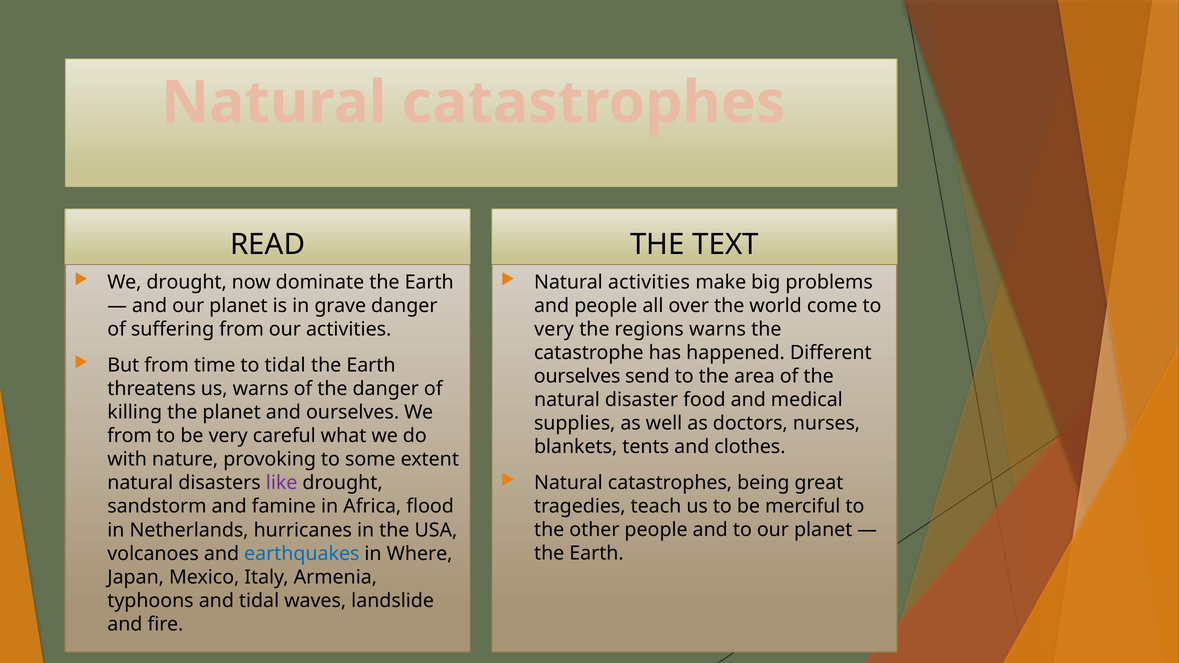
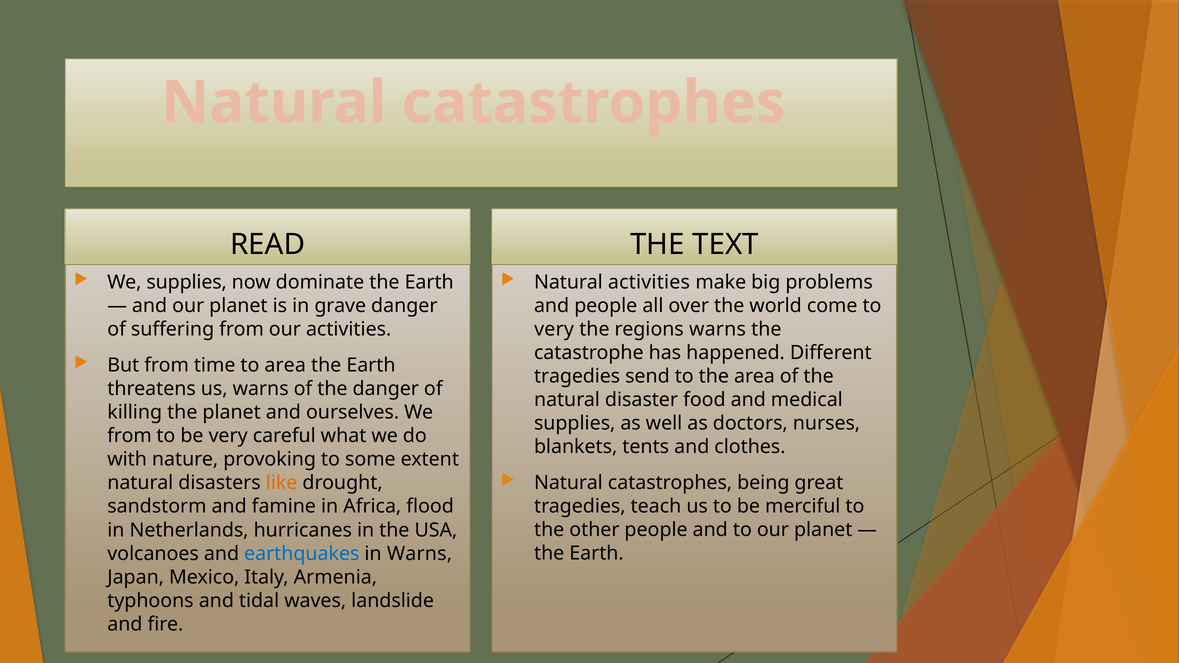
We drought: drought -> supplies
to tidal: tidal -> area
ourselves at (577, 376): ourselves -> tragedies
like colour: purple -> orange
in Where: Where -> Warns
